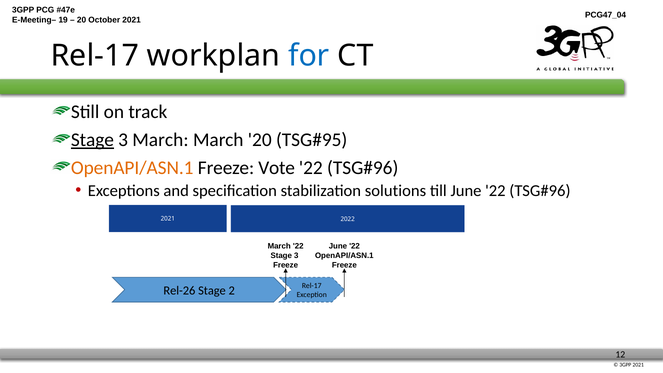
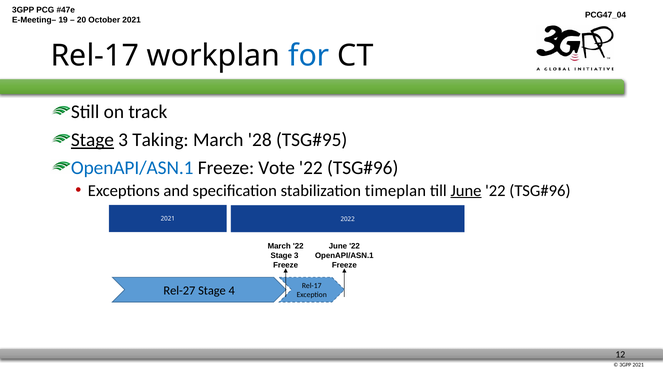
3 March: March -> Taking
March 20: 20 -> 28
OpenAPI/ASN.1 at (132, 168) colour: orange -> blue
solutions: solutions -> timeplan
June at (466, 191) underline: none -> present
Rel-26: Rel-26 -> Rel-27
2: 2 -> 4
